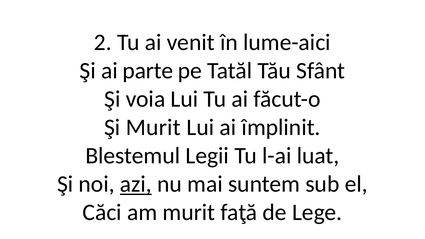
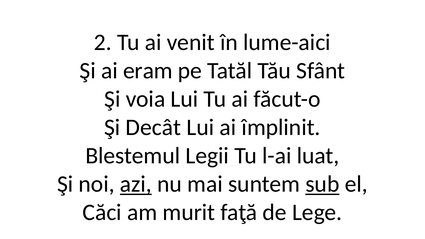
parte: parte -> eram
Şi Murit: Murit -> Decât
sub underline: none -> present
